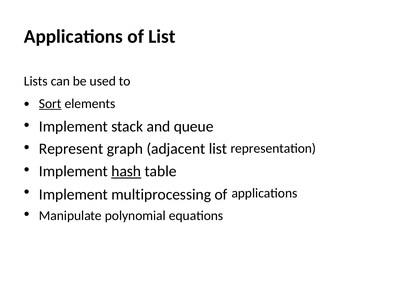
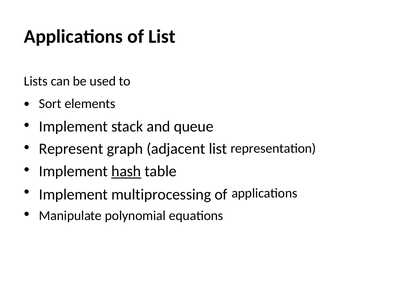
Sort underline: present -> none
